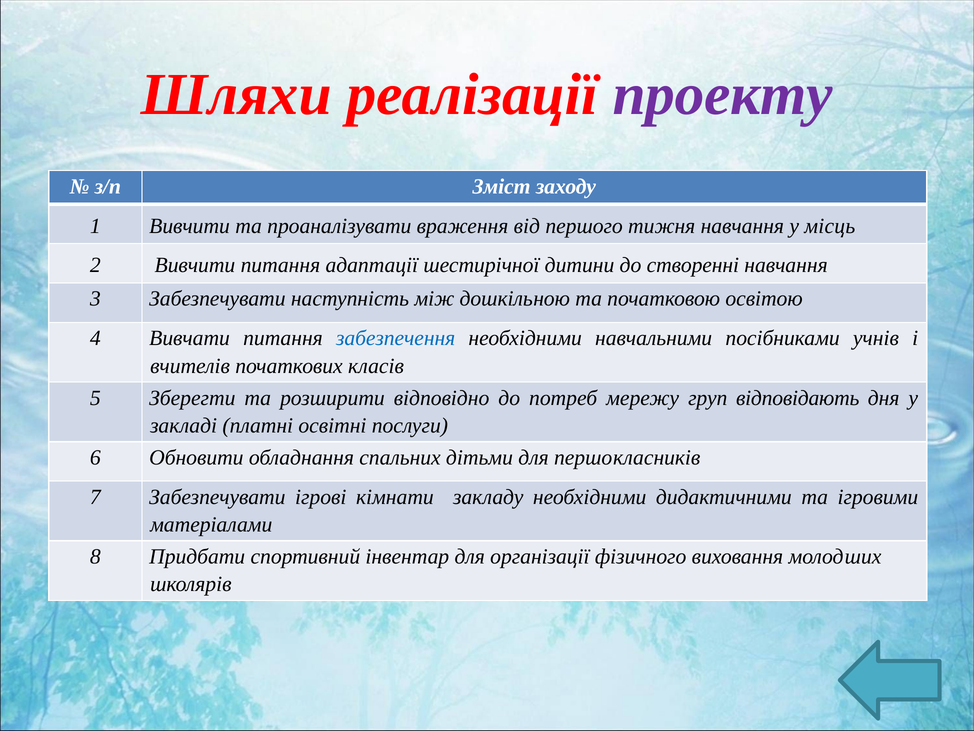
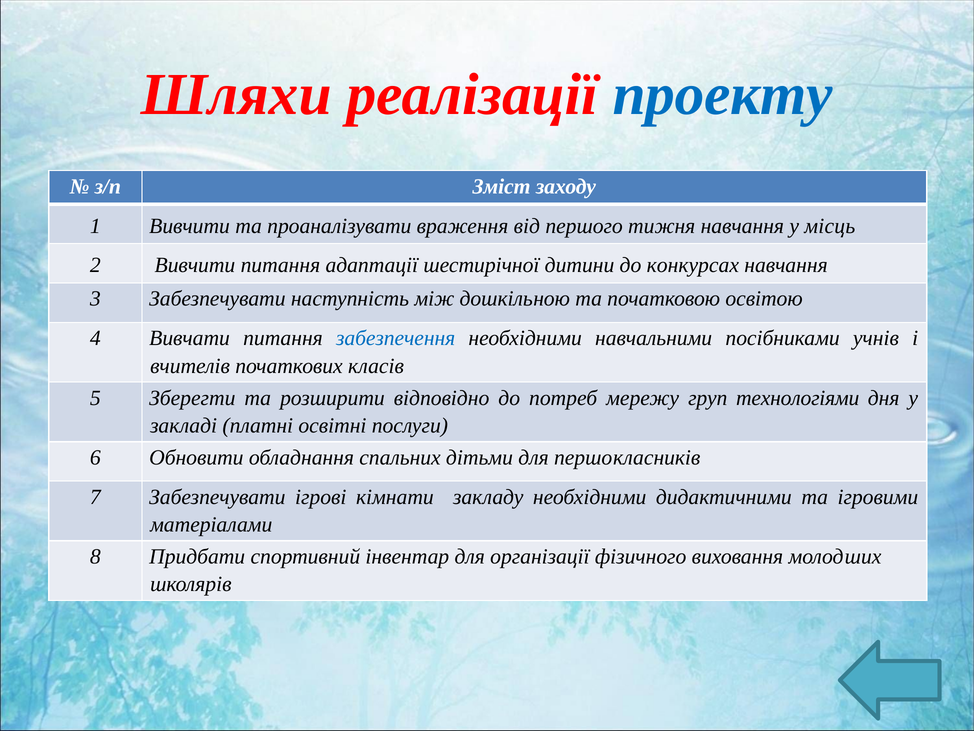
проекту colour: purple -> blue
створенні: створенні -> конкурсах
відповідають: відповідають -> технологіями
